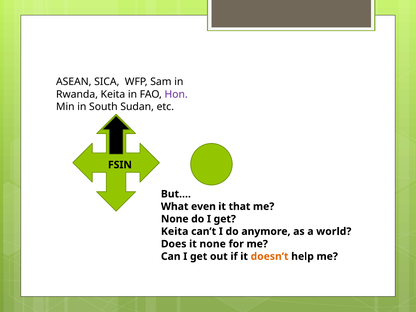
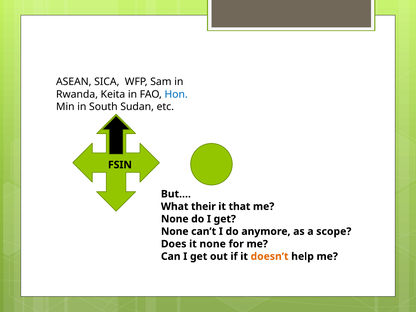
Hon colour: purple -> blue
even: even -> their
Keita at (175, 231): Keita -> None
world: world -> scope
